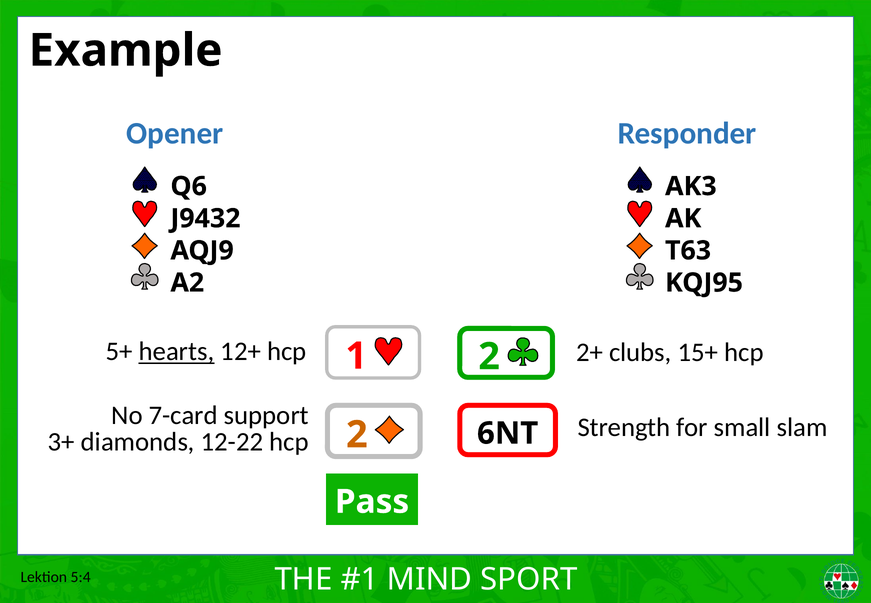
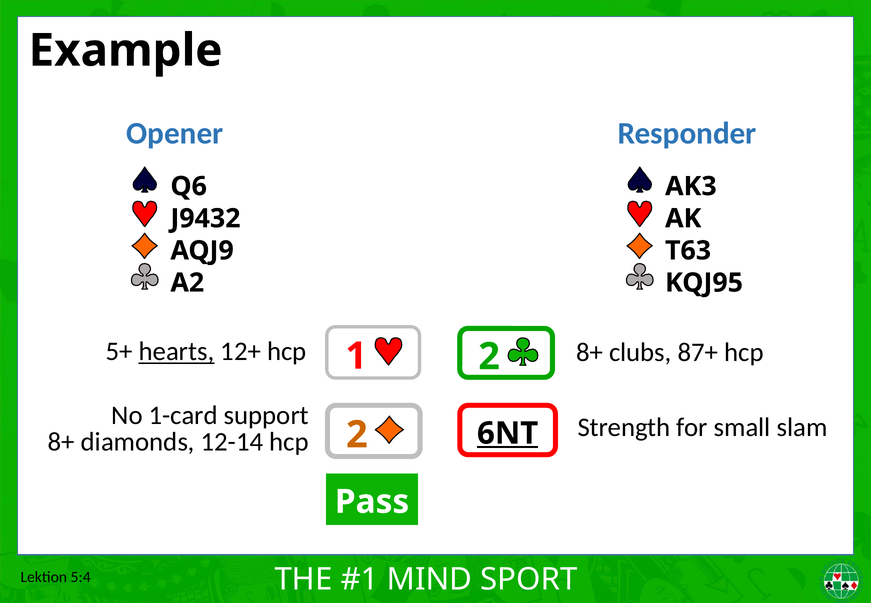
hcp 2+: 2+ -> 8+
15+: 15+ -> 87+
7-card: 7-card -> 1-card
6NT underline: none -> present
3+ at (61, 442): 3+ -> 8+
12-22: 12-22 -> 12-14
